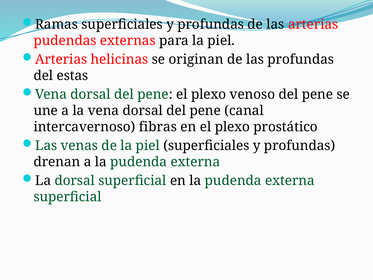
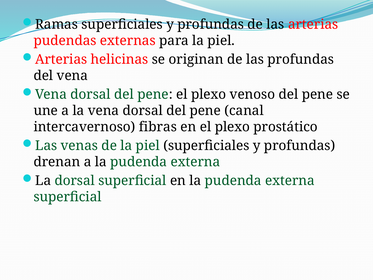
del estas: estas -> vena
